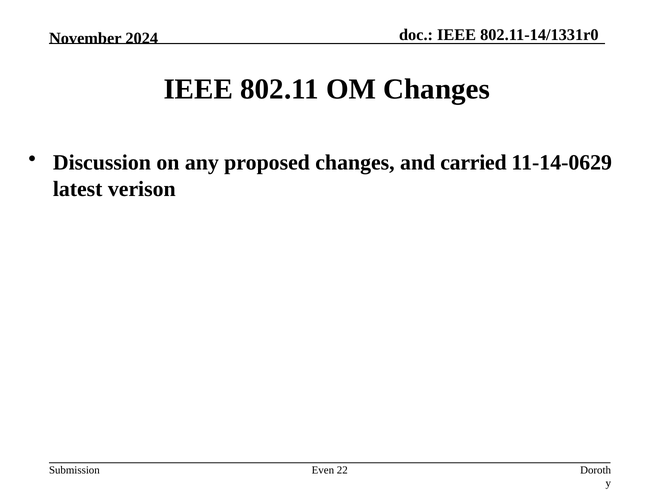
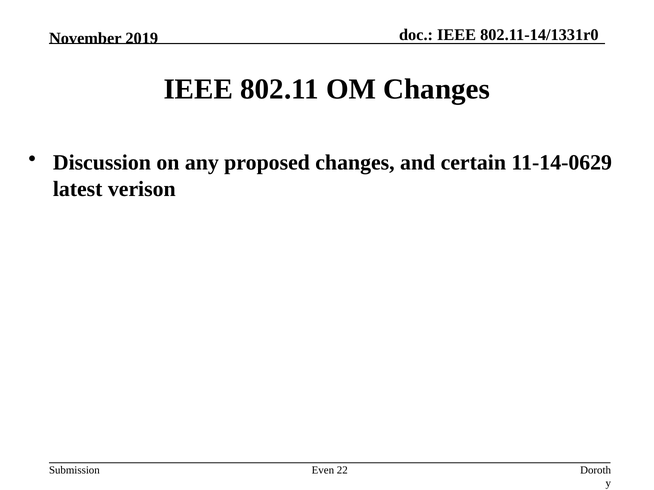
2024: 2024 -> 2019
carried: carried -> certain
